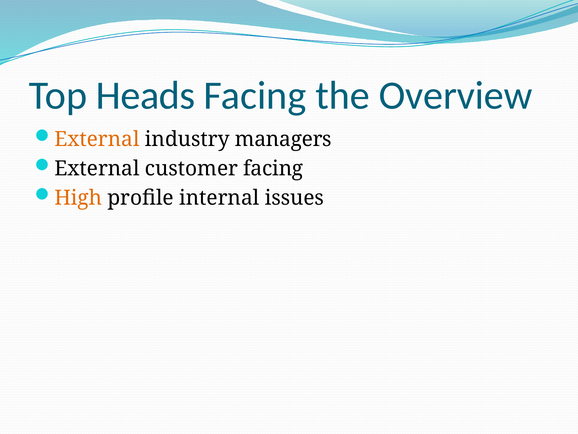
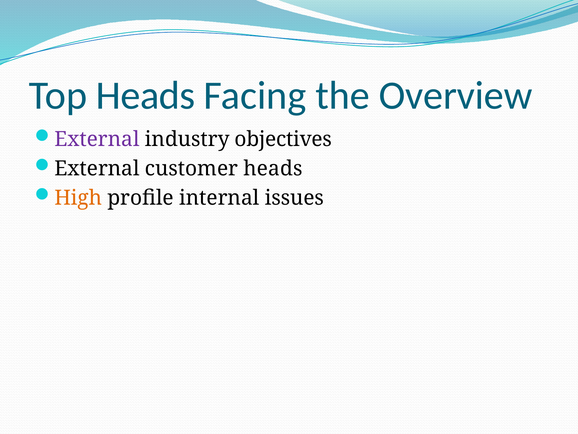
External at (97, 139) colour: orange -> purple
managers: managers -> objectives
customer facing: facing -> heads
